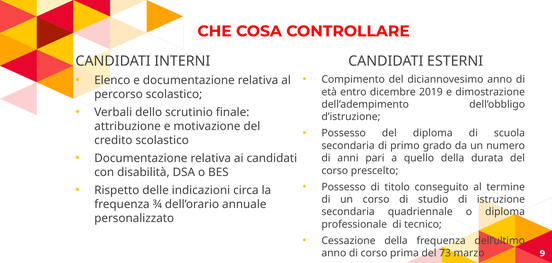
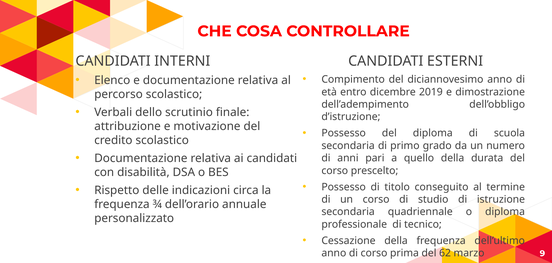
73: 73 -> 62
